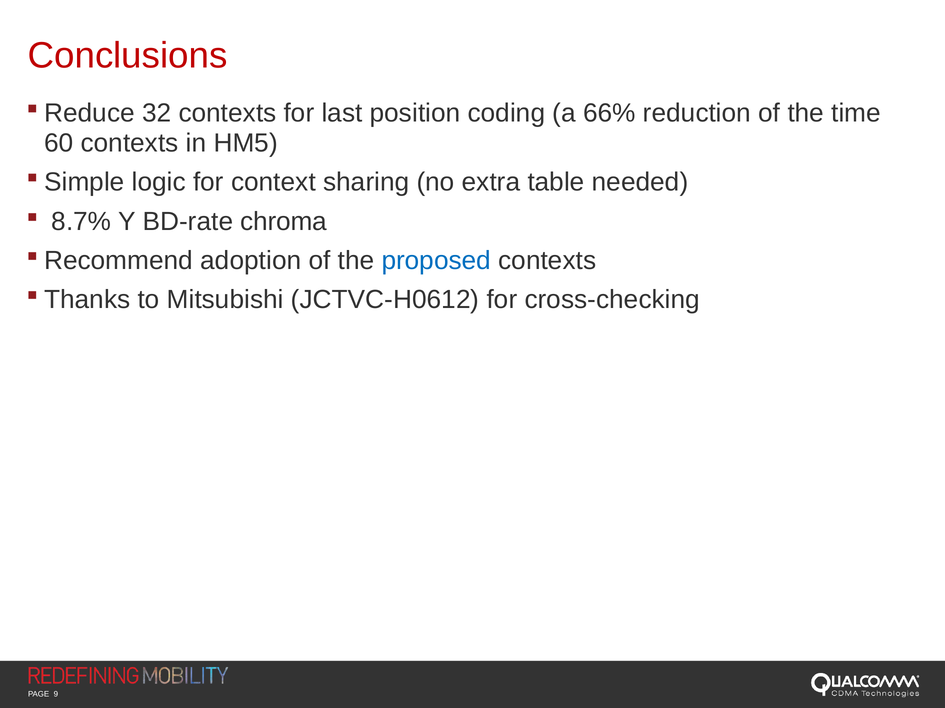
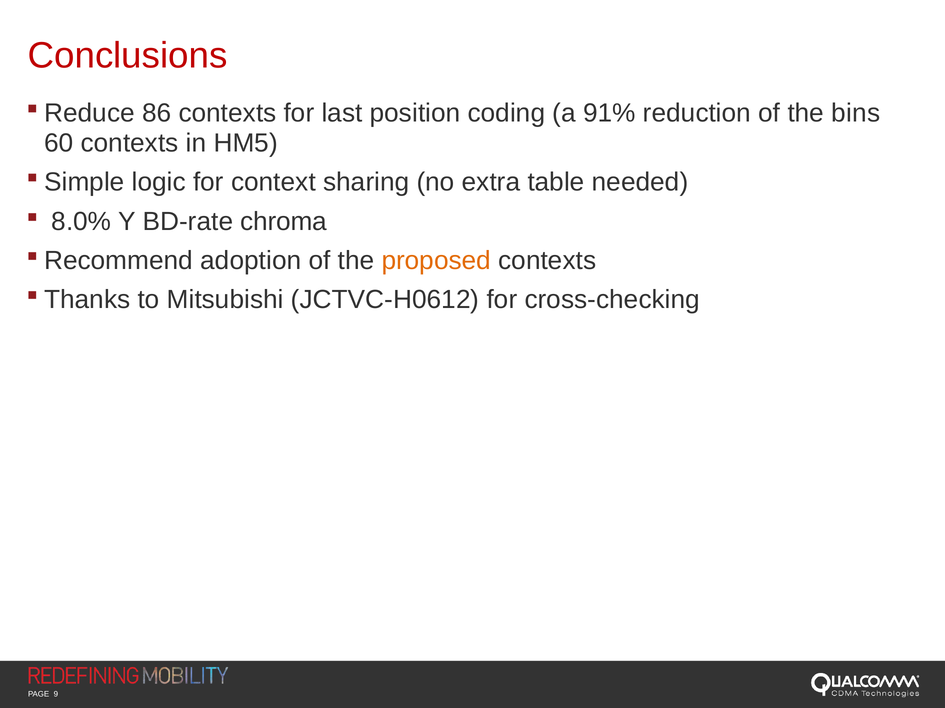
32: 32 -> 86
66%: 66% -> 91%
time: time -> bins
8.7%: 8.7% -> 8.0%
proposed colour: blue -> orange
